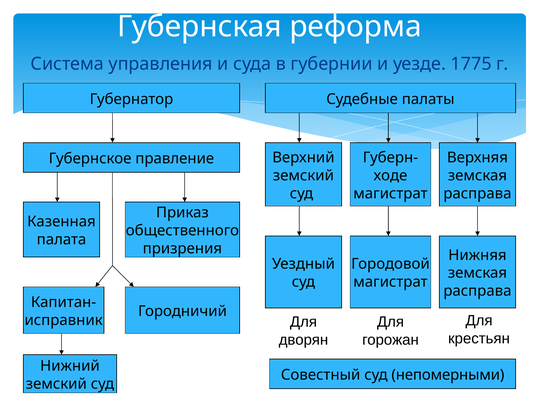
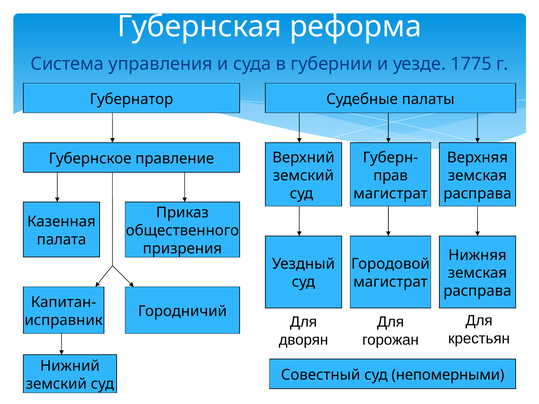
ходе: ходе -> прав
